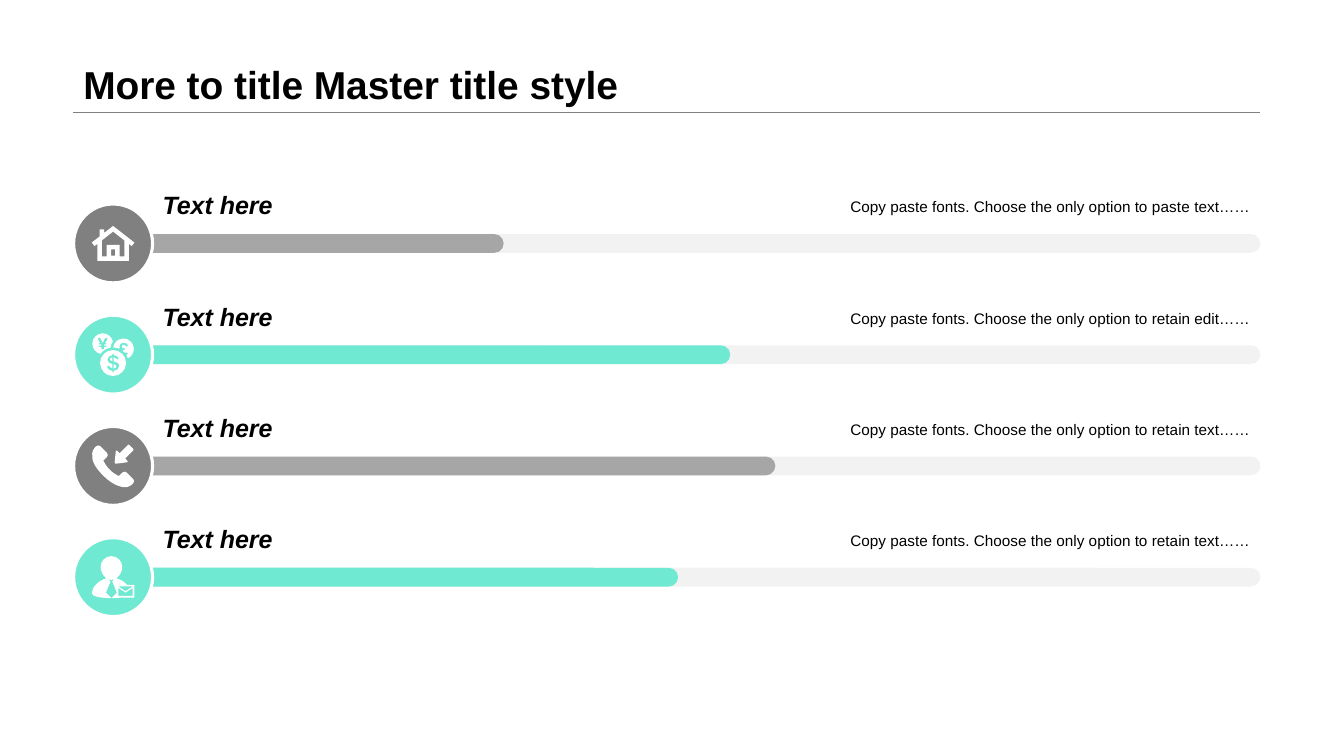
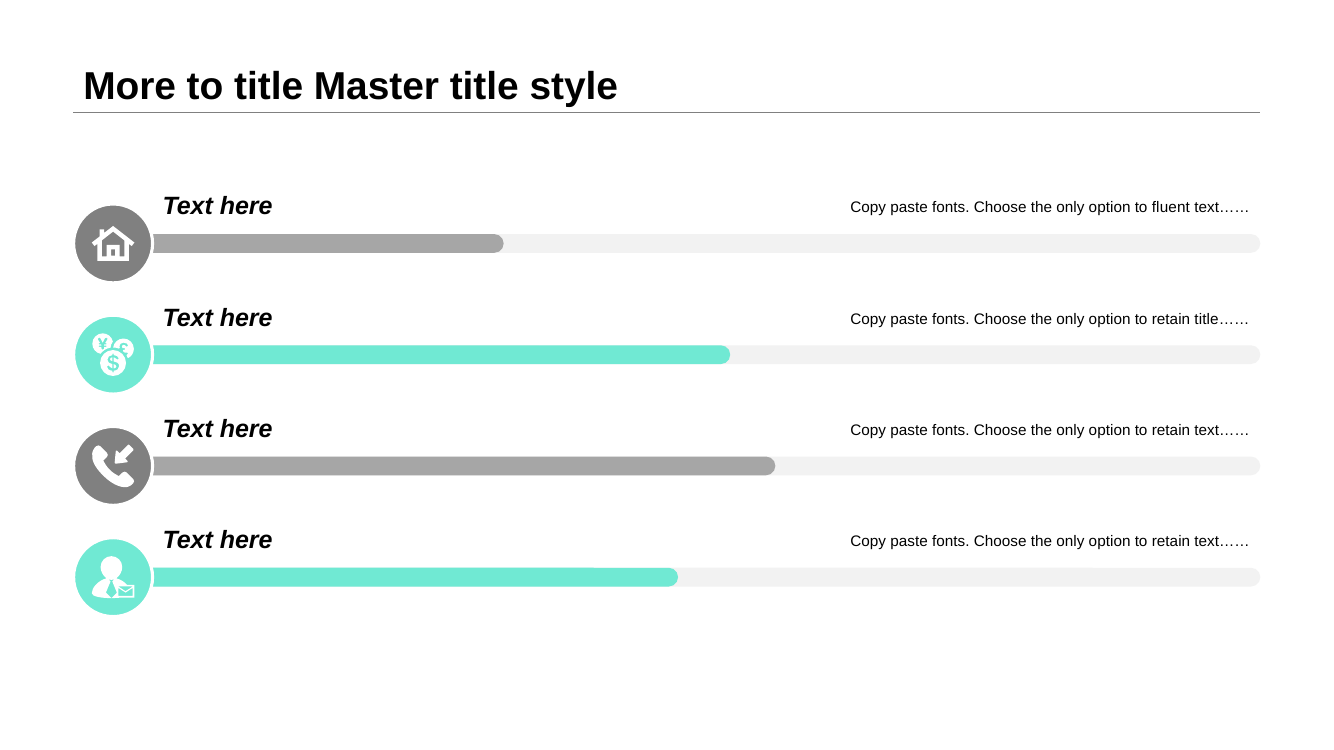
to paste: paste -> fluent
edit……: edit…… -> title……
